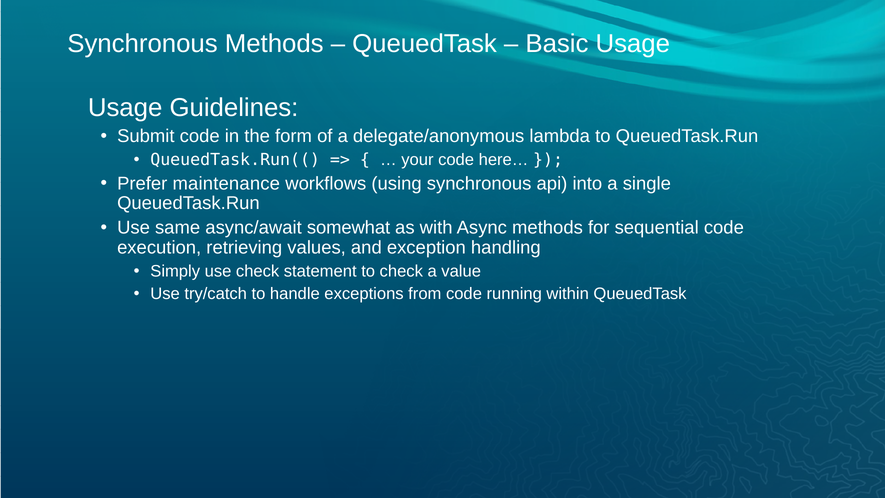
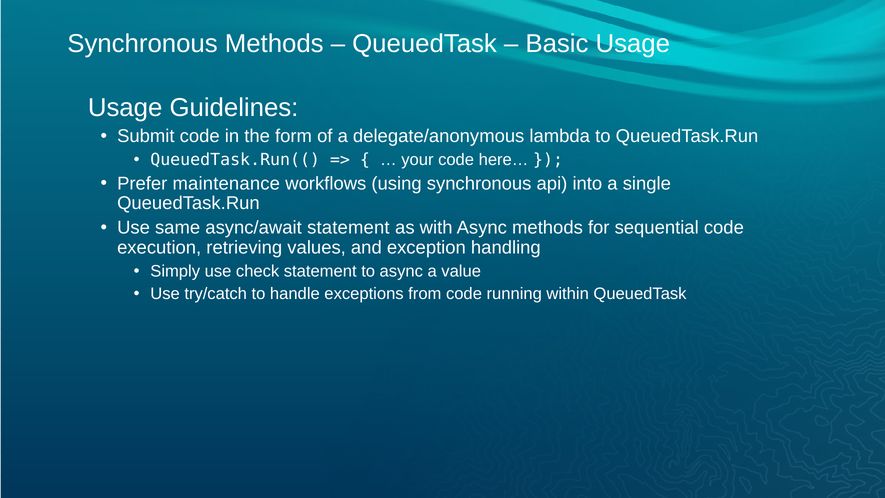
async/await somewhat: somewhat -> statement
to check: check -> async
